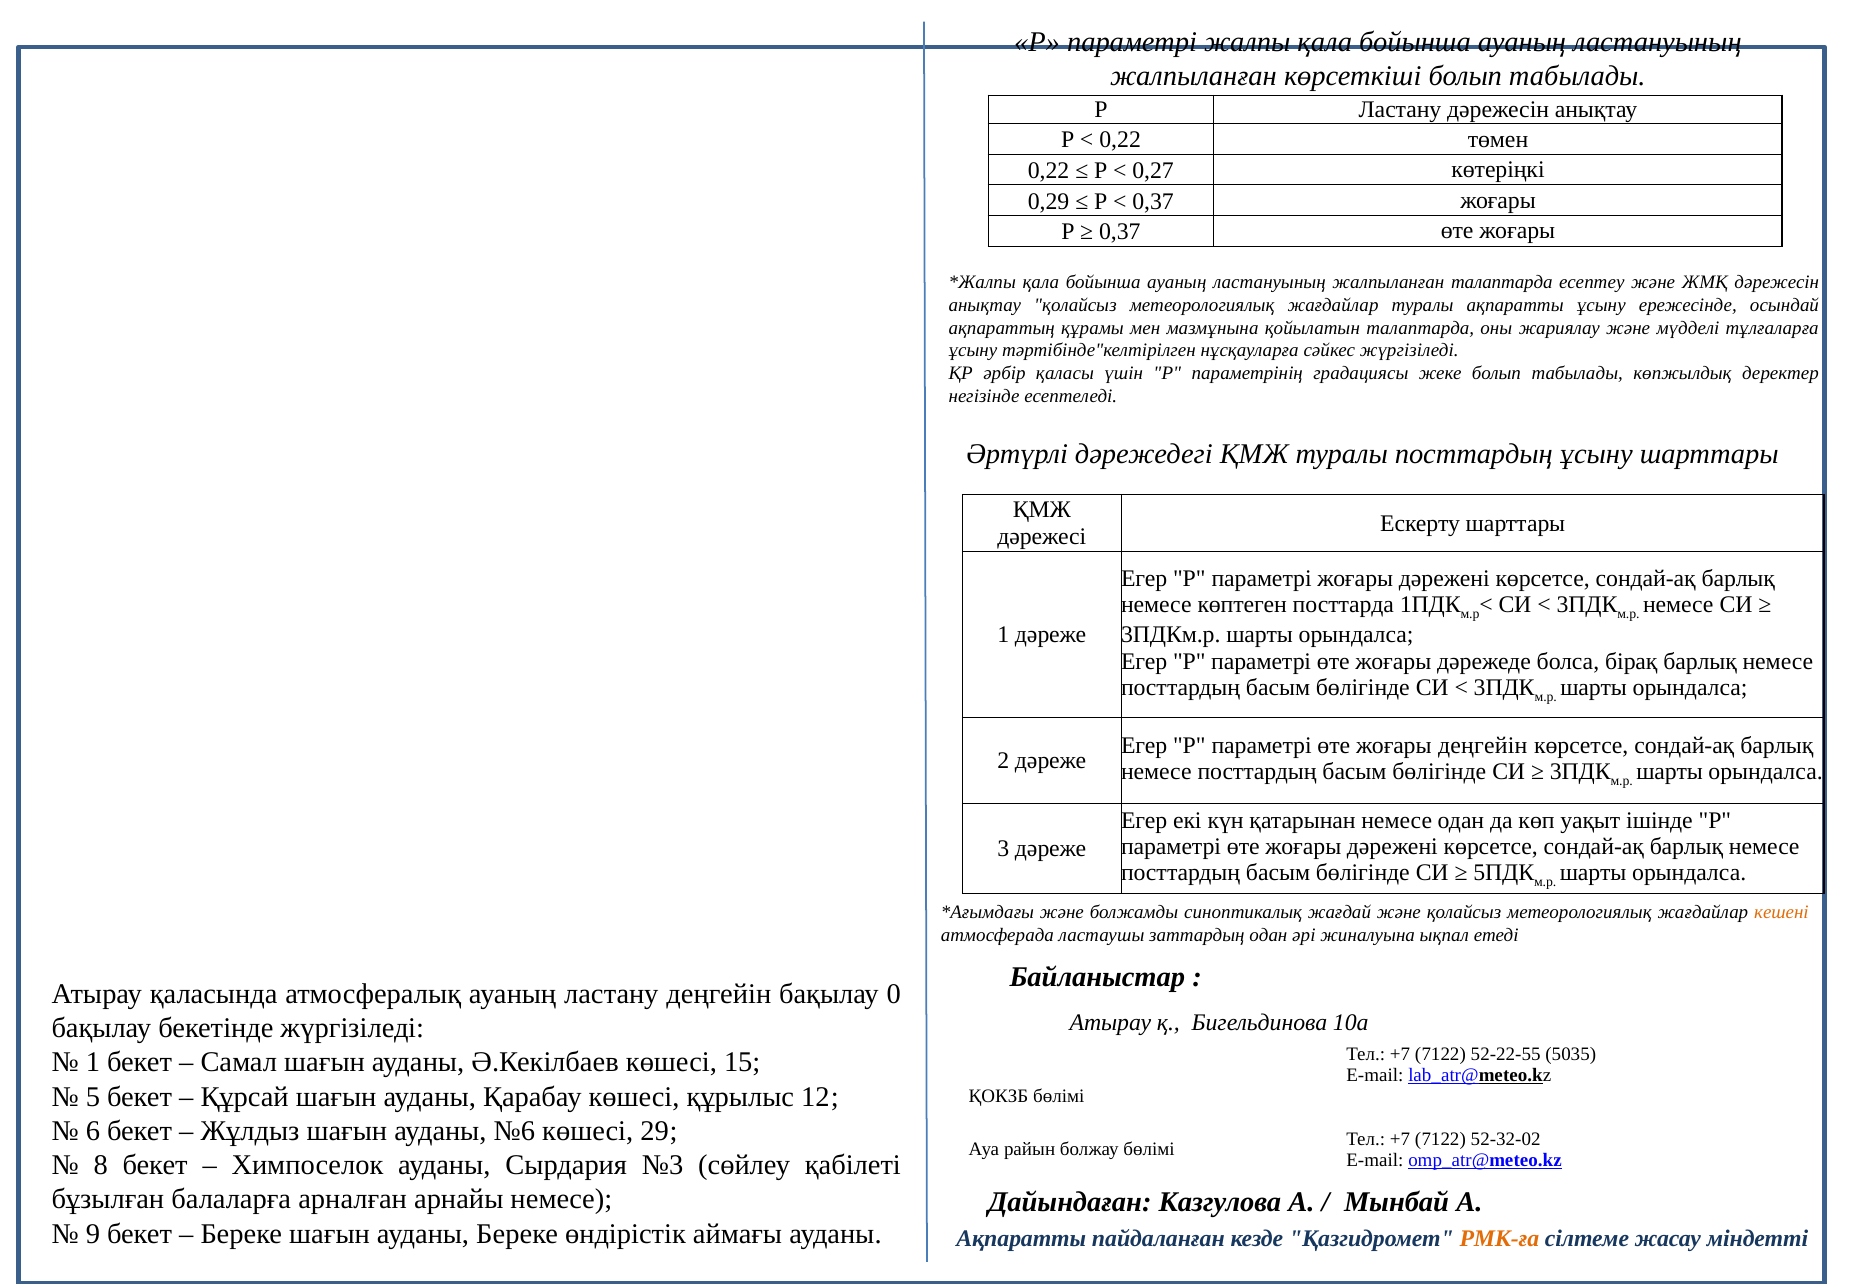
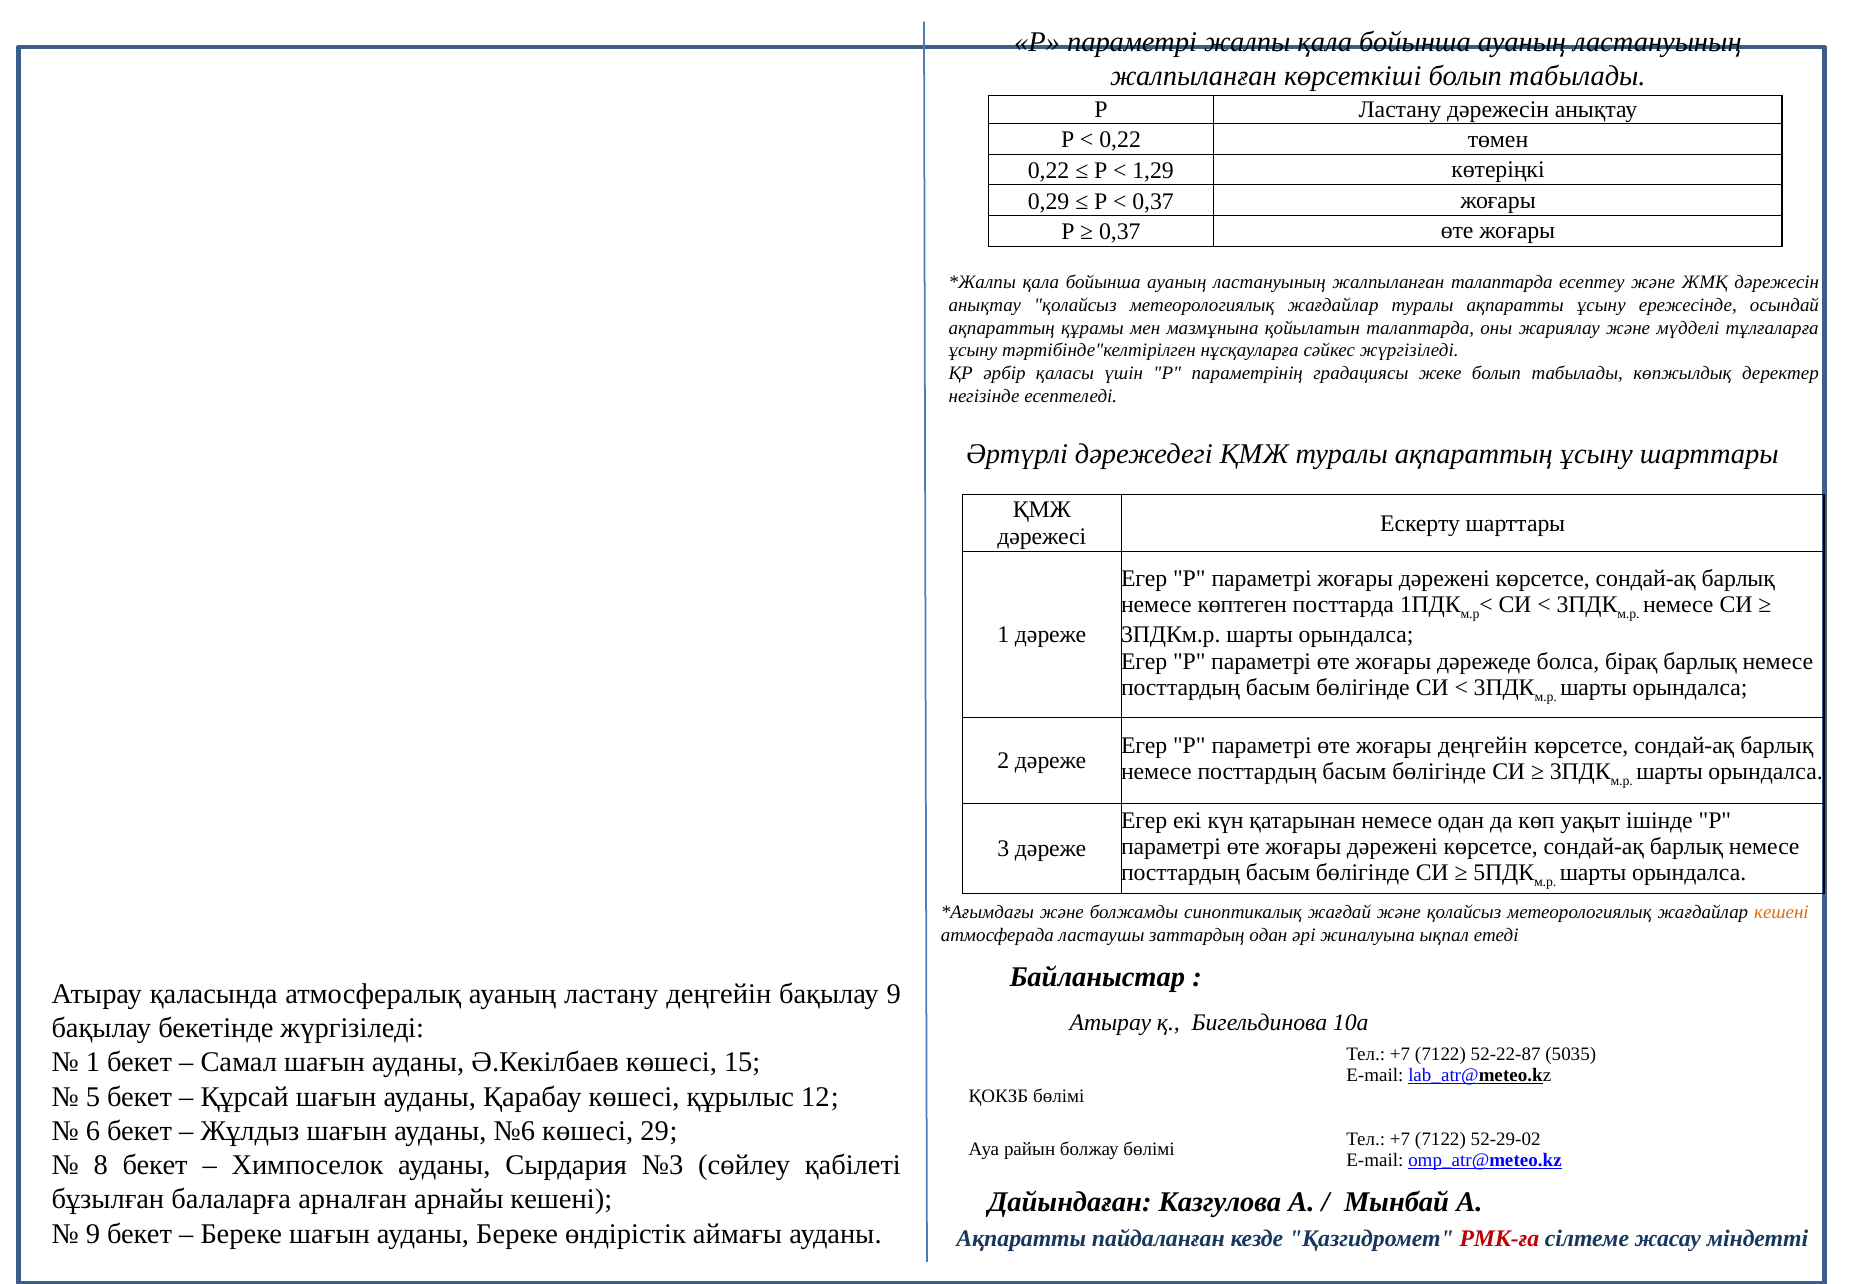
0,27: 0,27 -> 1,29
туралы посттардың: посттардың -> ақпараттың
бақылау 0: 0 -> 9
52-22-55: 52-22-55 -> 52-22-87
52-32-02: 52-32-02 -> 52-29-02
арнайы немесе: немесе -> кешені
РМК-ға colour: orange -> red
